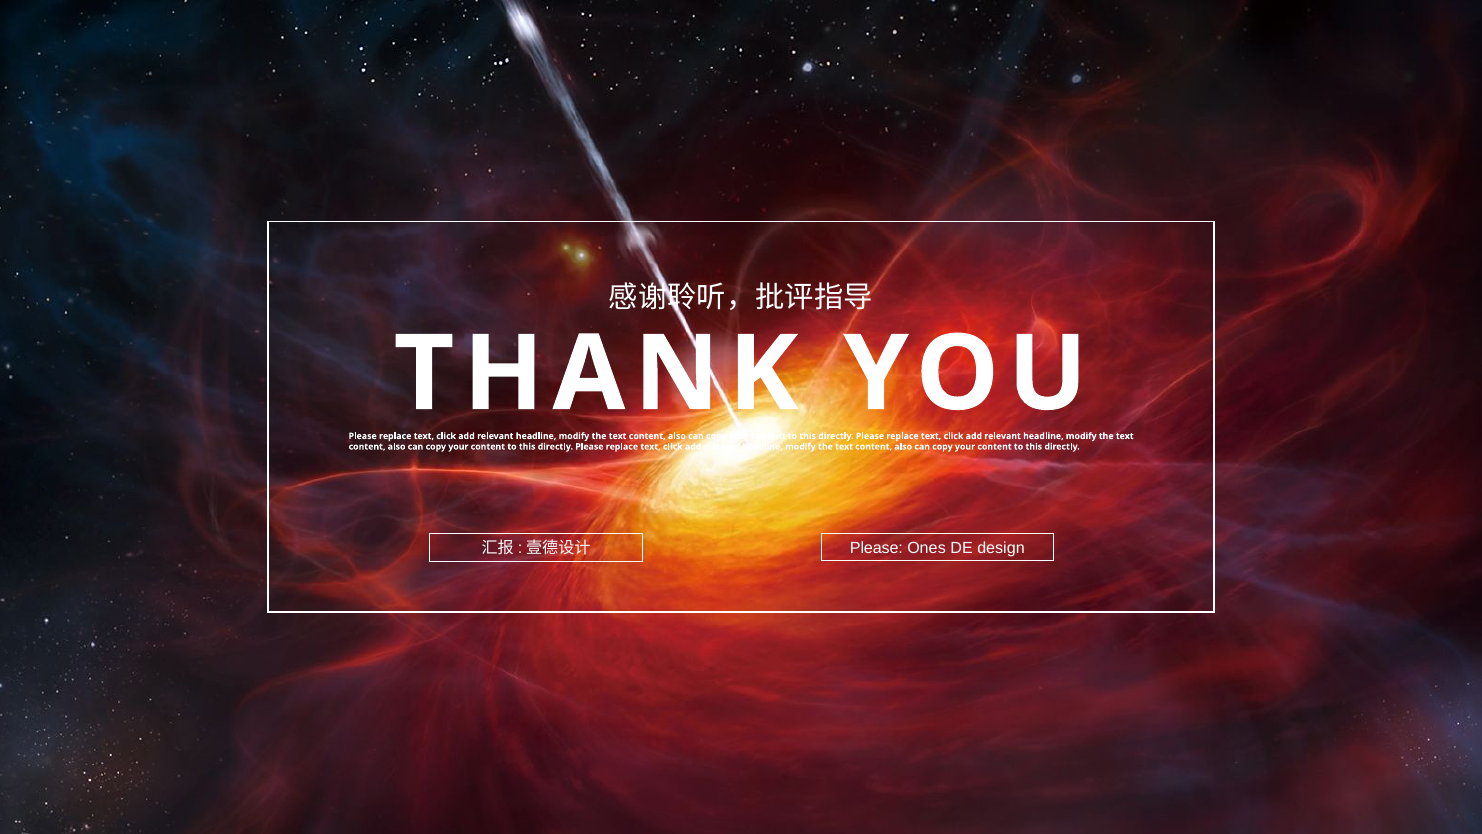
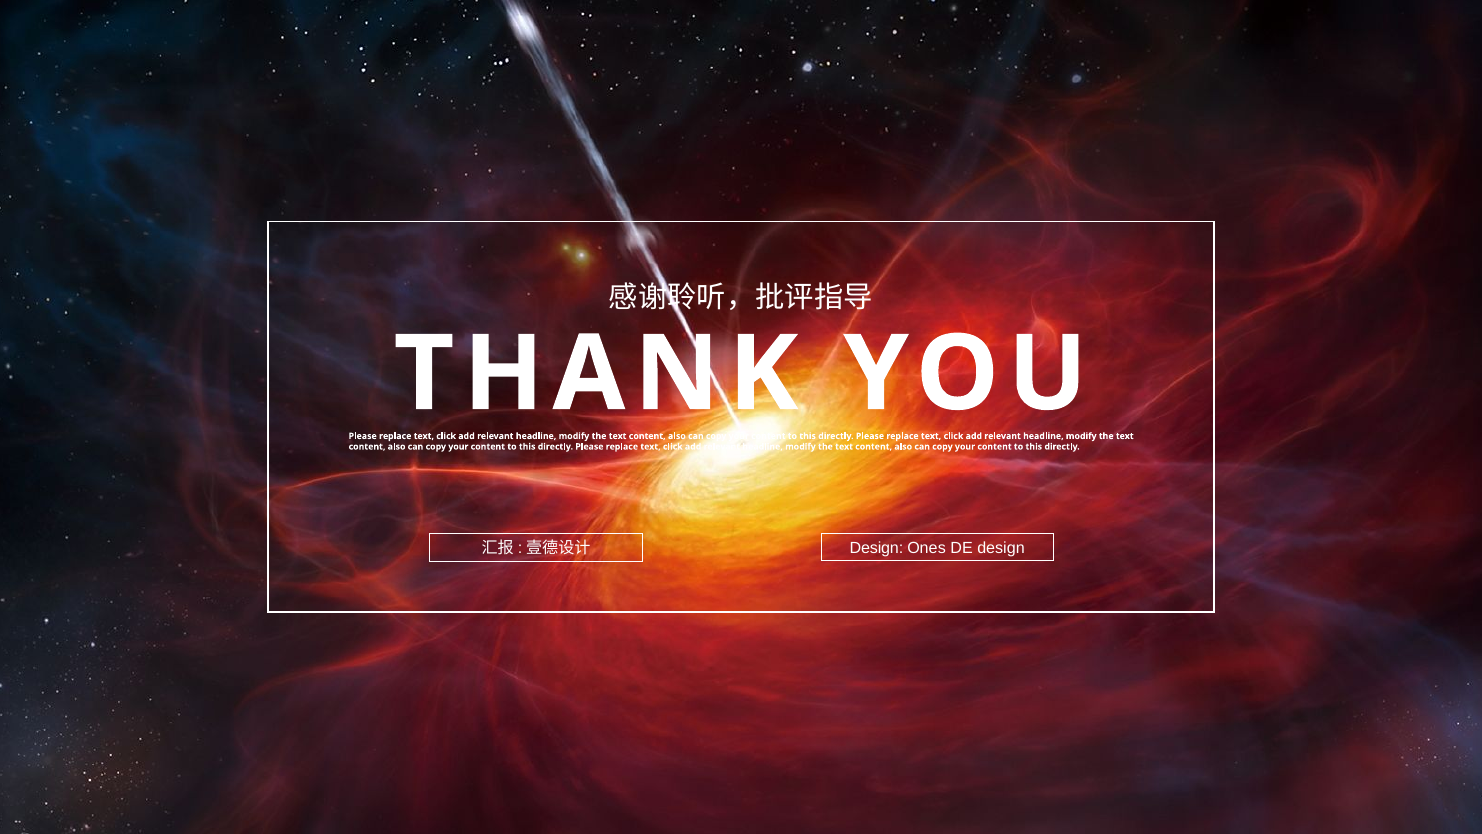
Please at (876, 548): Please -> Design
